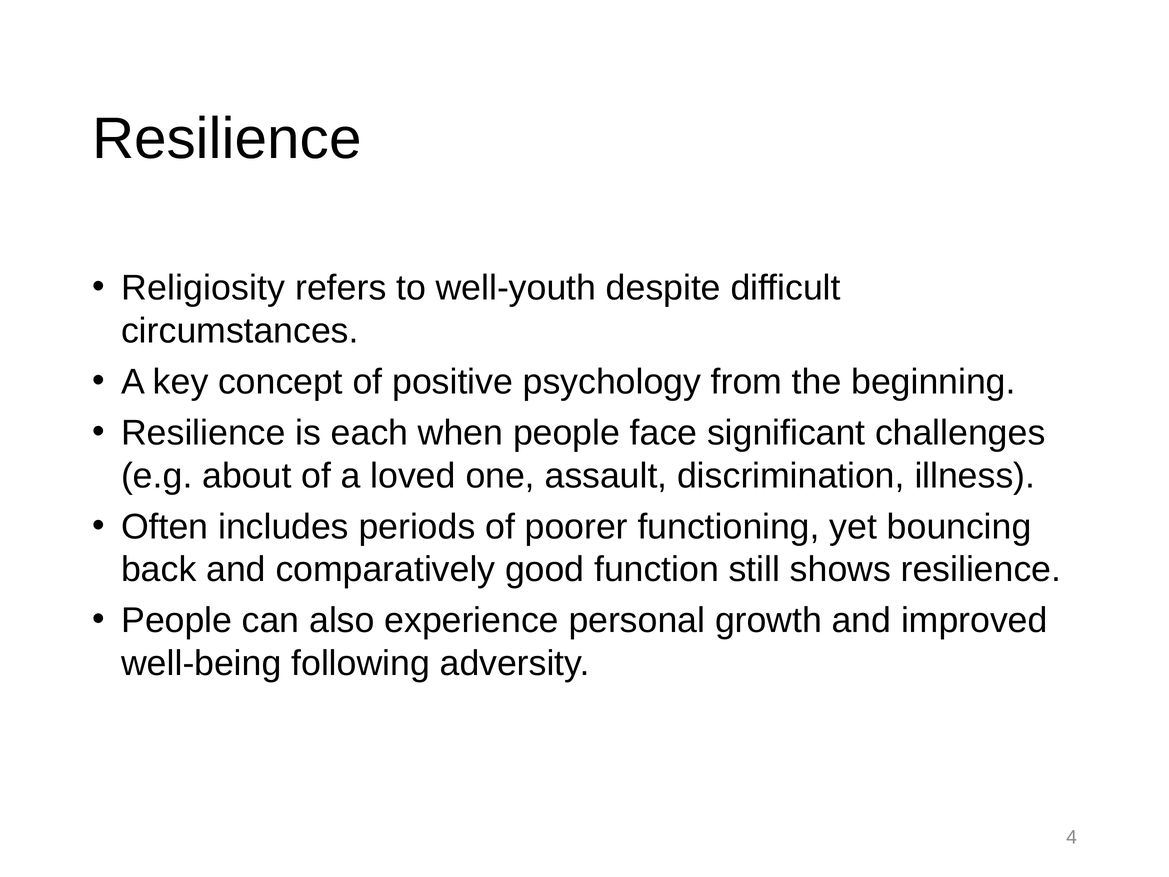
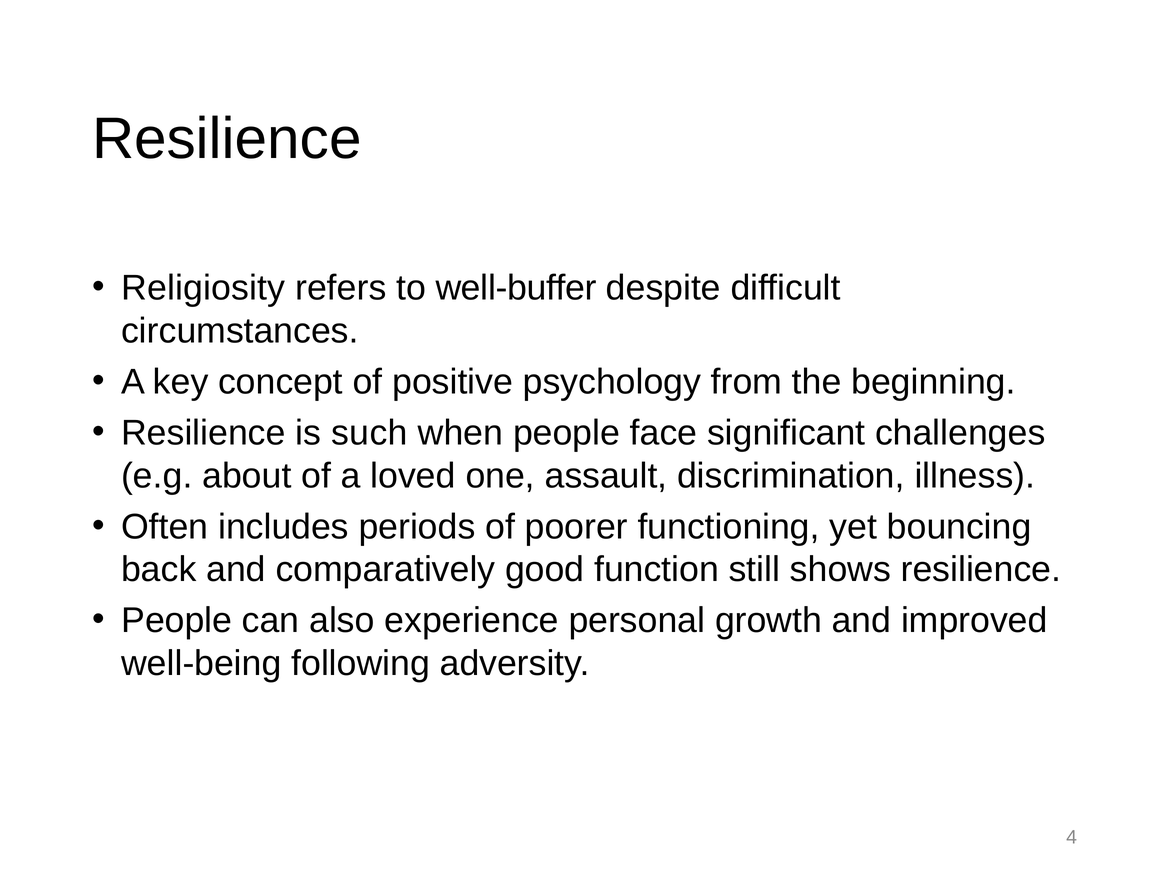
well-youth: well-youth -> well-buffer
each: each -> such
